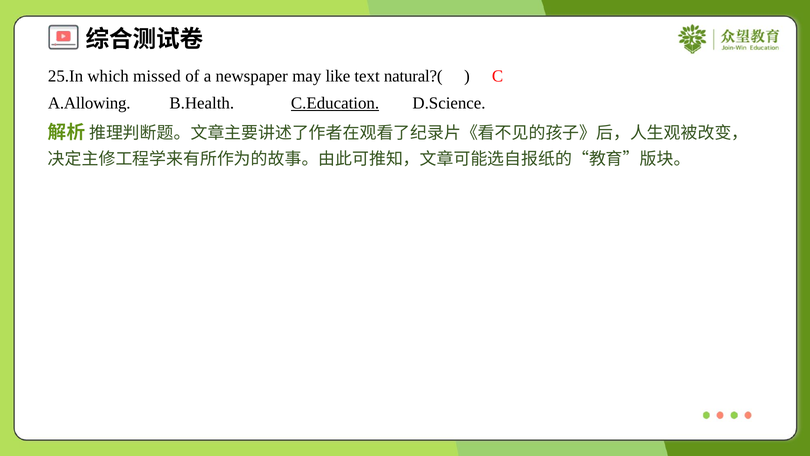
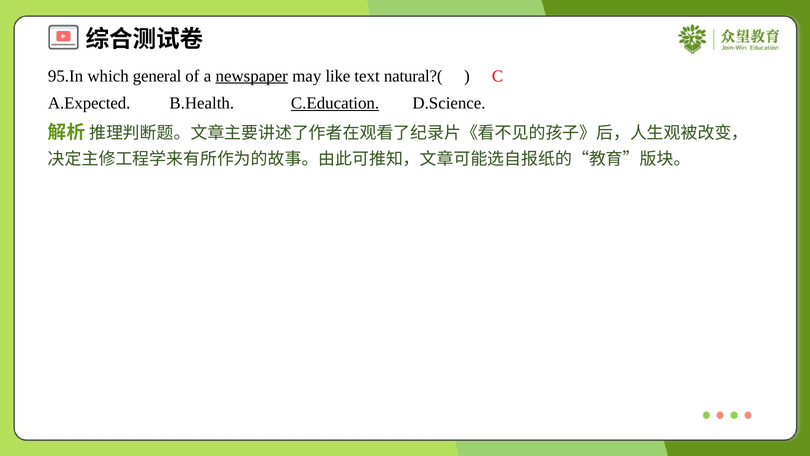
25.In: 25.In -> 95.In
missed: missed -> general
newspaper underline: none -> present
A.Allowing: A.Allowing -> A.Expected
